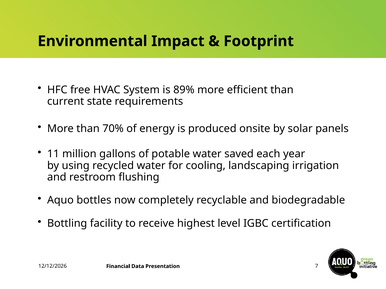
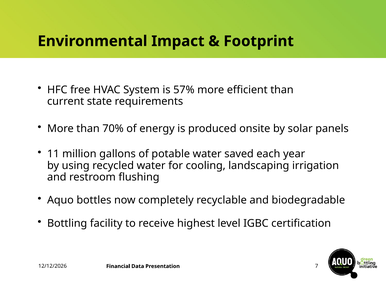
89%: 89% -> 57%
